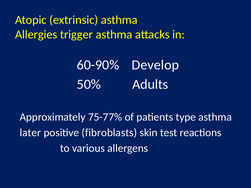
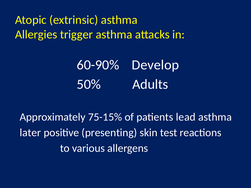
75-77%: 75-77% -> 75-15%
type: type -> lead
fibroblasts: fibroblasts -> presenting
